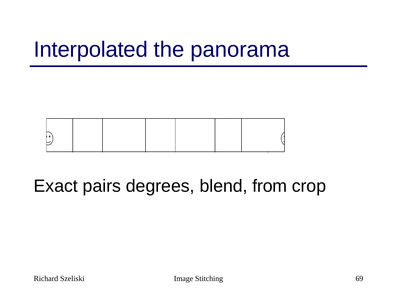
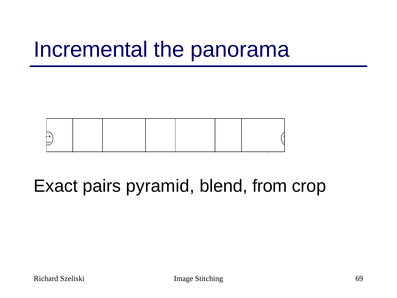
Interpolated: Interpolated -> Incremental
degrees: degrees -> pyramid
